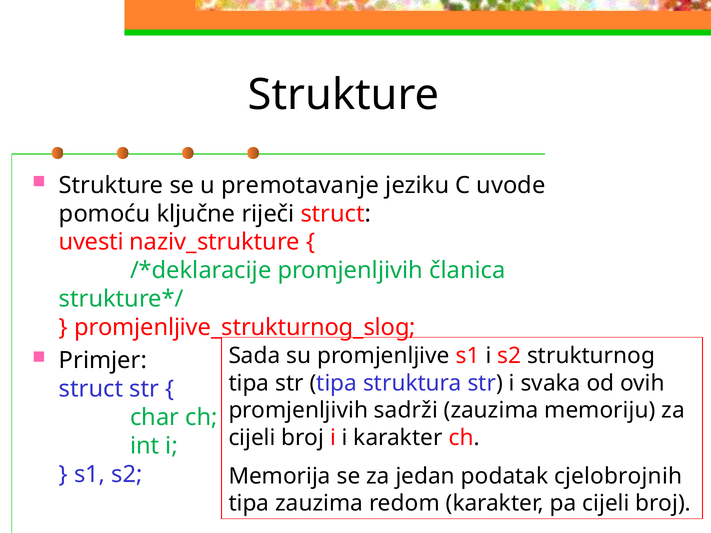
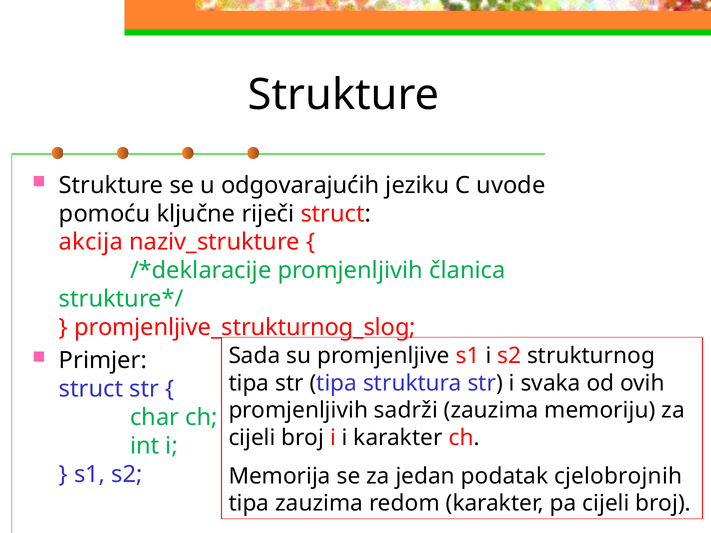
premotavanje: premotavanje -> odgovarajućih
uvesti: uvesti -> akcija
